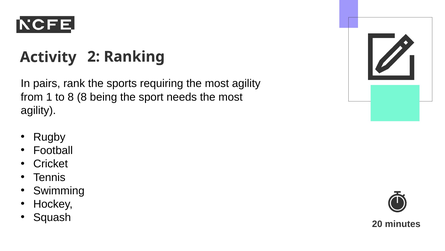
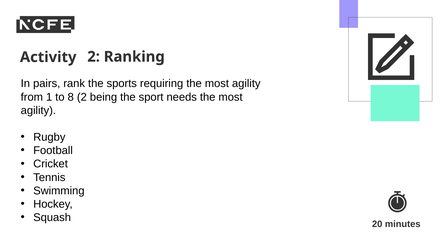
8 8: 8 -> 2
